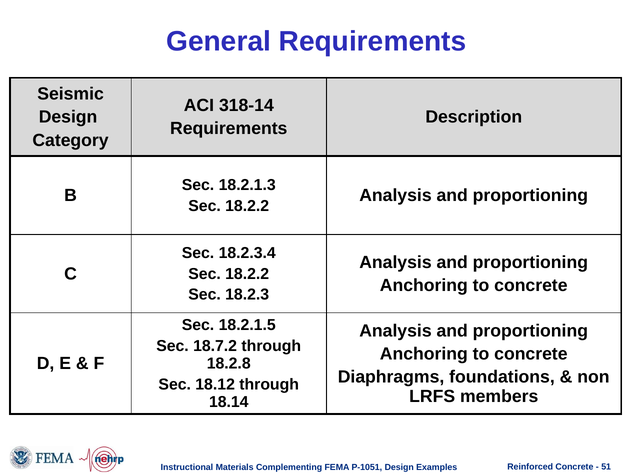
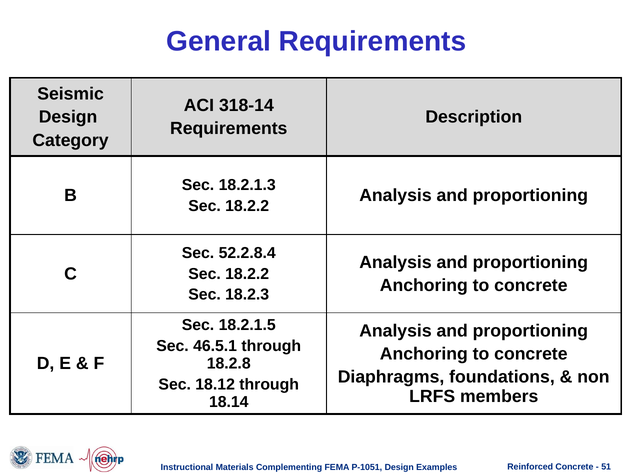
18.2.3.4: 18.2.3.4 -> 52.2.8.4
18.7.2: 18.7.2 -> 46.5.1
